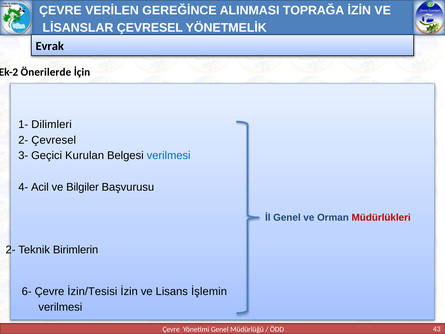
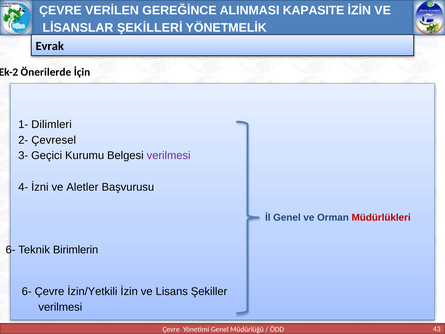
TOPRAĞA: TOPRAĞA -> KAPASITE
LİSANSLAR ÇEVRESEL: ÇEVRESEL -> ŞEKİLLERİ
Kurulan: Kurulan -> Kurumu
verilmesi at (169, 155) colour: blue -> purple
Acil: Acil -> İzni
Bilgiler: Bilgiler -> Aletler
2- at (11, 250): 2- -> 6-
İzin/Tesisi: İzin/Tesisi -> İzin/Yetkili
İşlemin: İşlemin -> Şekiller
